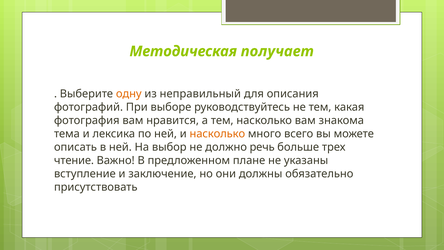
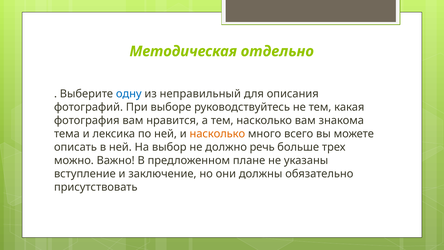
получает: получает -> отдельно
одну colour: orange -> blue
чтение: чтение -> можно
